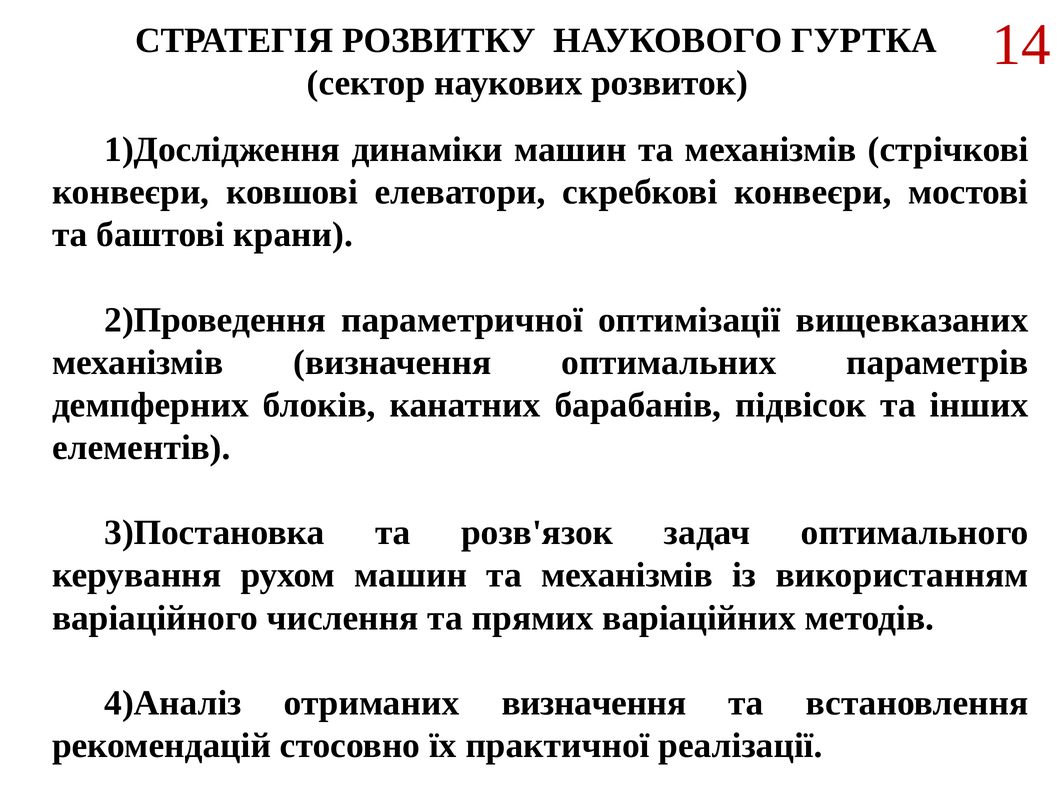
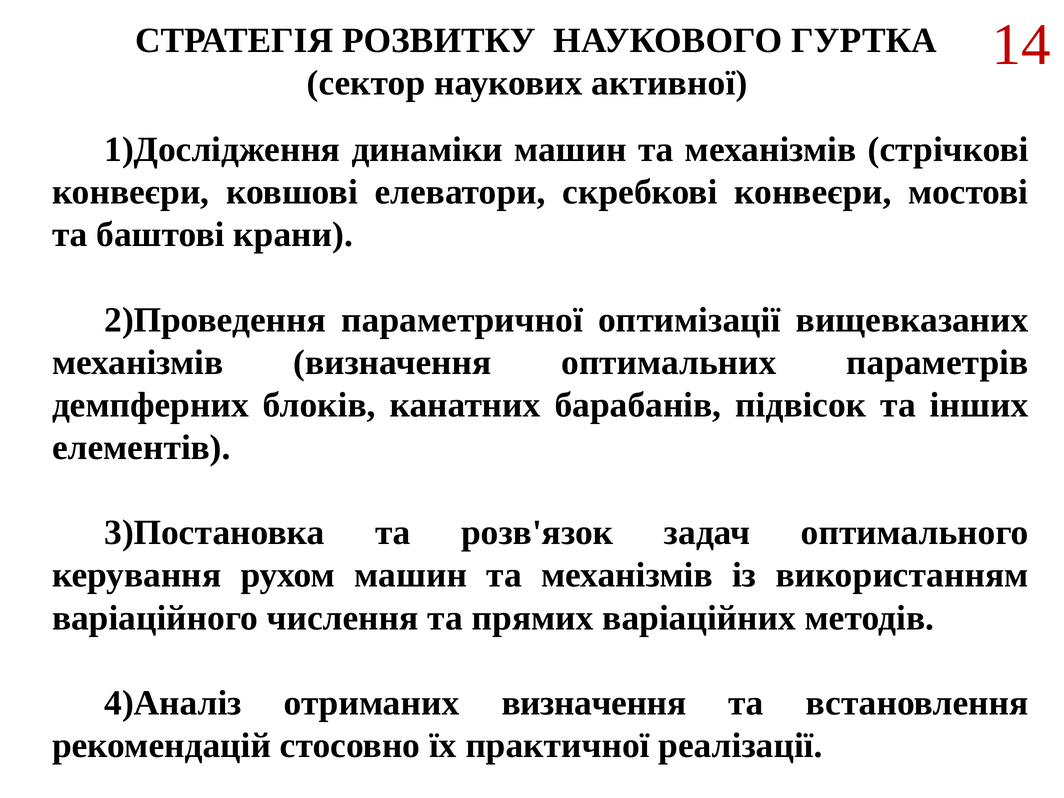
розвиток: розвиток -> активної
